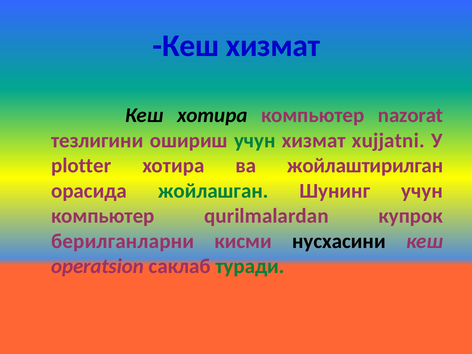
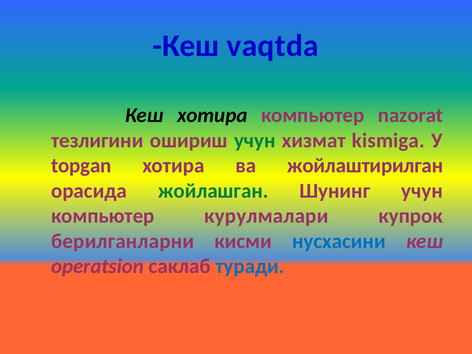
Кеш хизмат: хизмат -> vaqtda
xujjatni: xujjatni -> kismiga
plotter: plotter -> topgan
qurilmalardan: qurilmalardan -> курулмалари
нусхасини colour: black -> blue
туради colour: green -> blue
